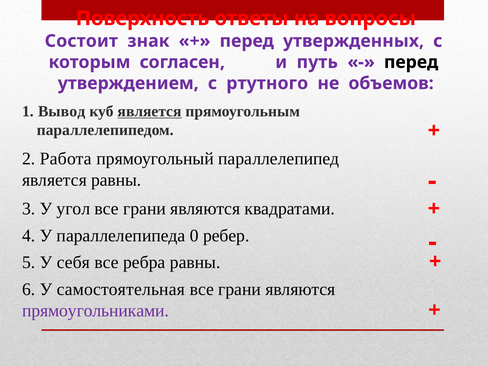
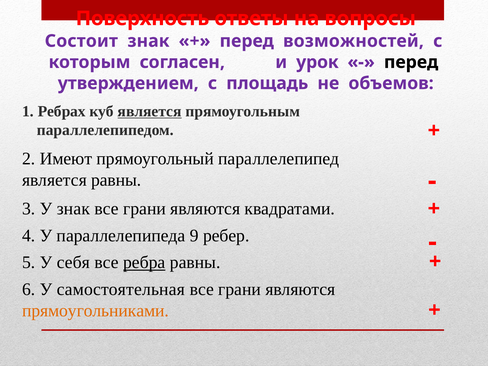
утвержденных: утвержденных -> возможностей
путь: путь -> урок
ртутного: ртутного -> площадь
Вывод: Вывод -> Ребрах
Работа: Работа -> Имеют
У угол: угол -> знак
0: 0 -> 9
ребра underline: none -> present
прямоугольниками colour: purple -> orange
